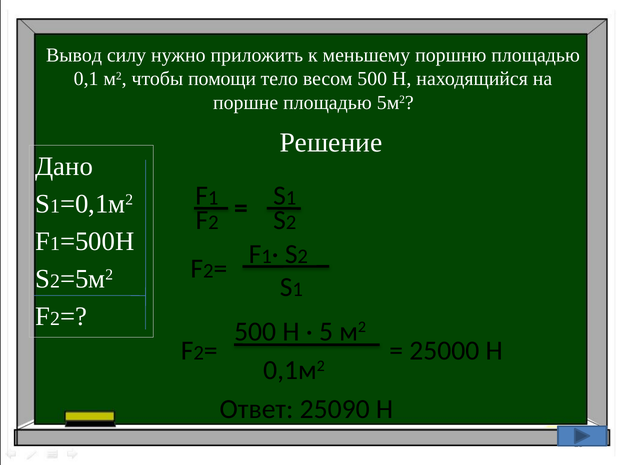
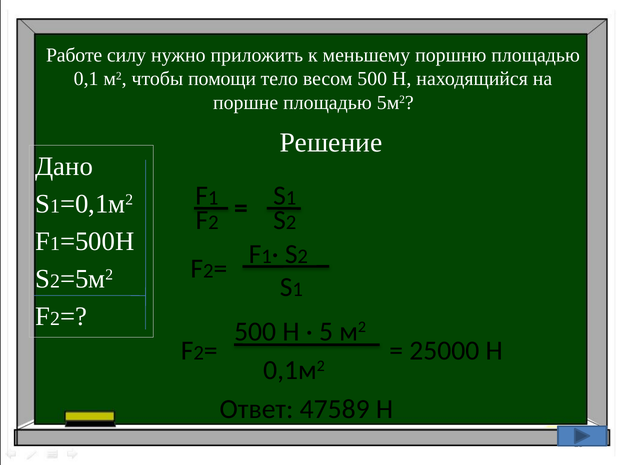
Вывод: Вывод -> Работе
25090: 25090 -> 47589
